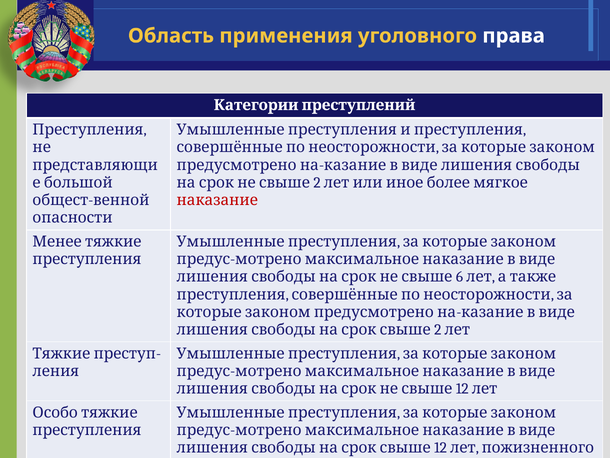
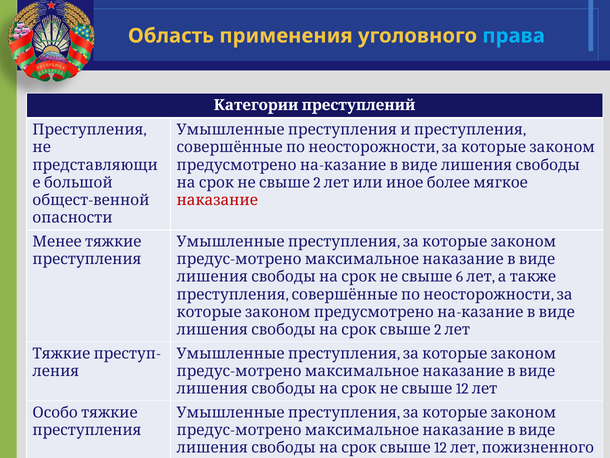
права colour: white -> light blue
